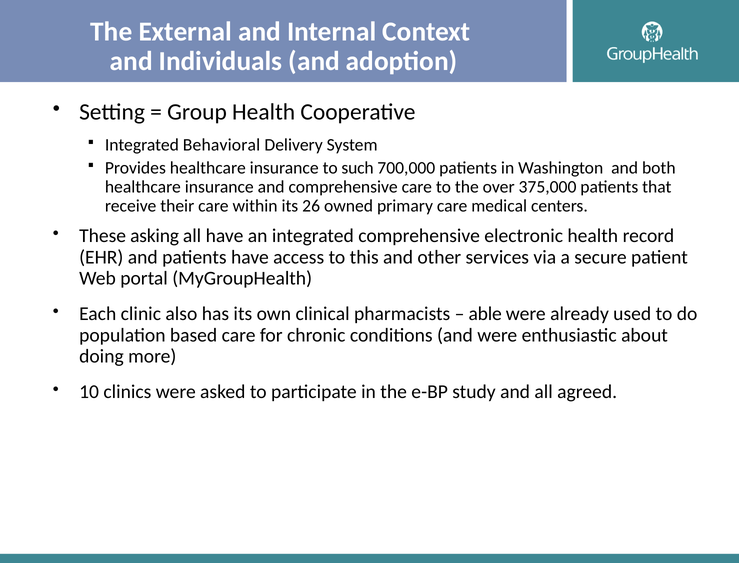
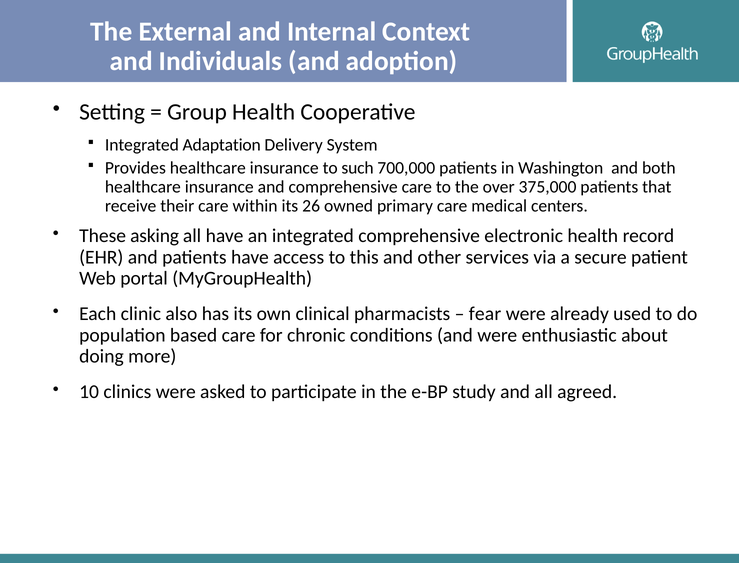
Behavioral: Behavioral -> Adaptation
able: able -> fear
